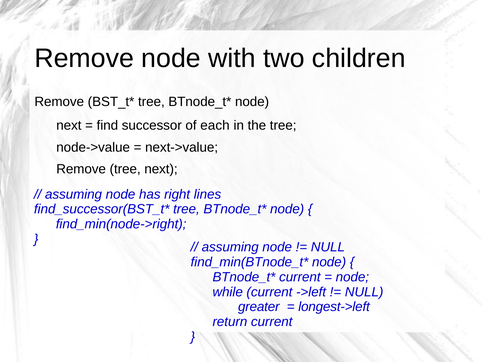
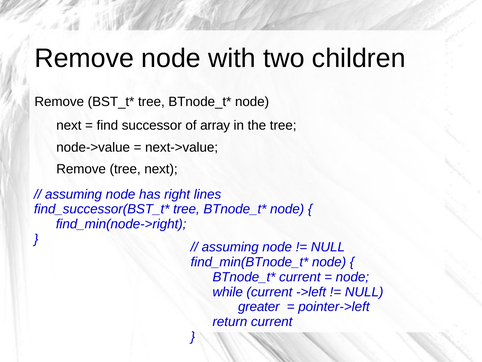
each: each -> array
longest->left: longest->left -> pointer->left
